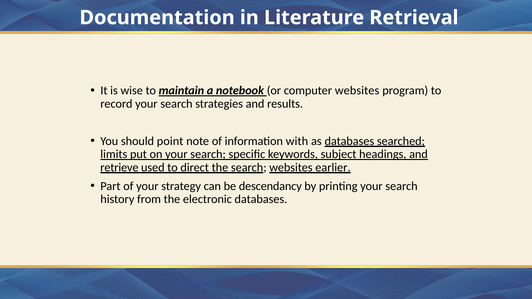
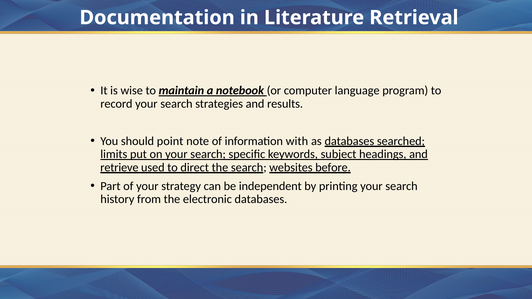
computer websites: websites -> language
earlier: earlier -> before
descendancy: descendancy -> independent
